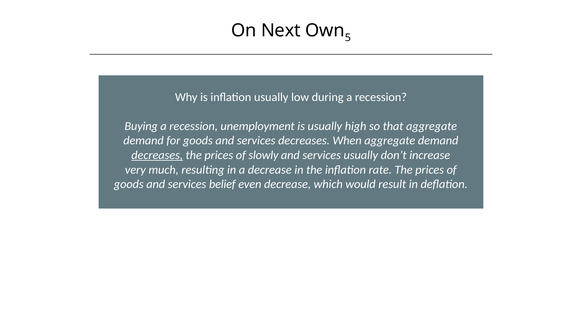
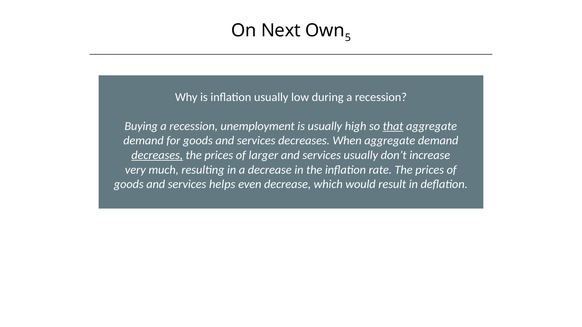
that underline: none -> present
slowly: slowly -> larger
belief: belief -> helps
